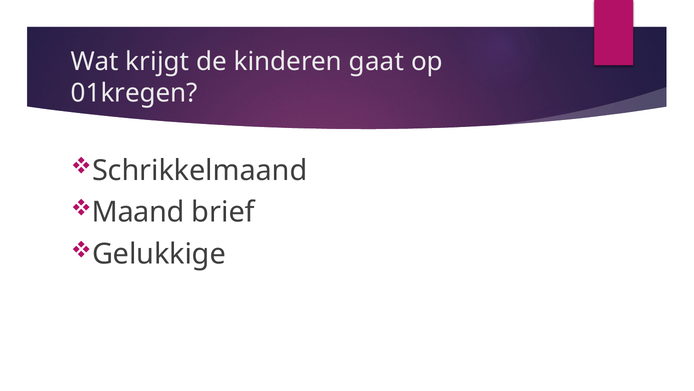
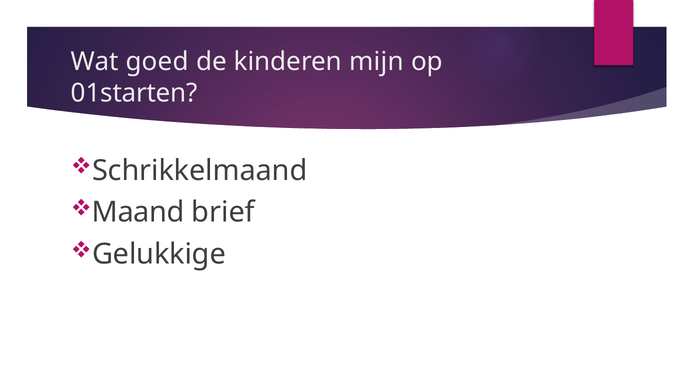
krijgt: krijgt -> goed
gaat: gaat -> mijn
01kregen: 01kregen -> 01starten
